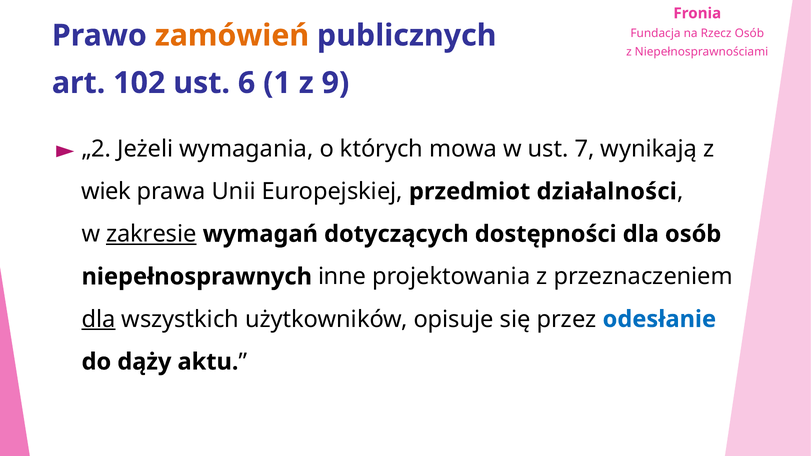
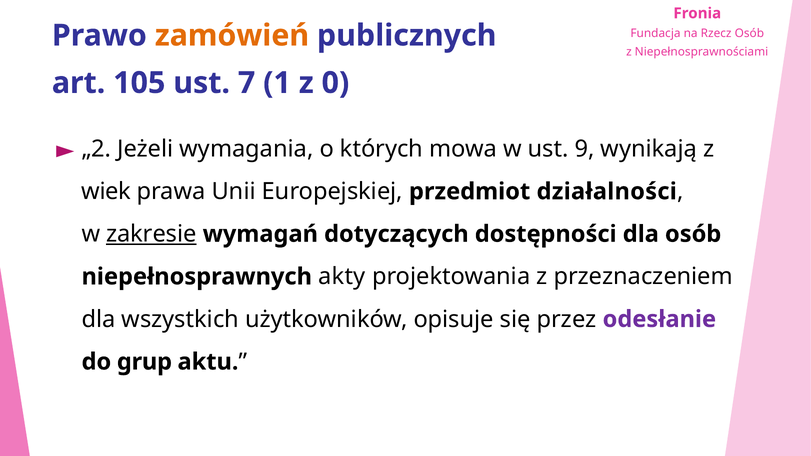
102: 102 -> 105
6: 6 -> 7
9: 9 -> 0
7: 7 -> 9
inne: inne -> akty
dla at (98, 319) underline: present -> none
odesłanie colour: blue -> purple
dąży: dąży -> grup
